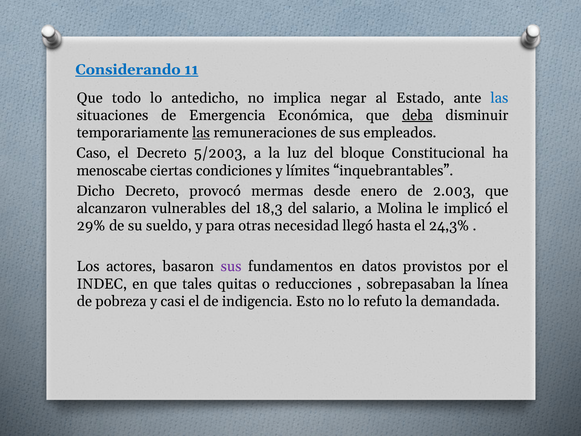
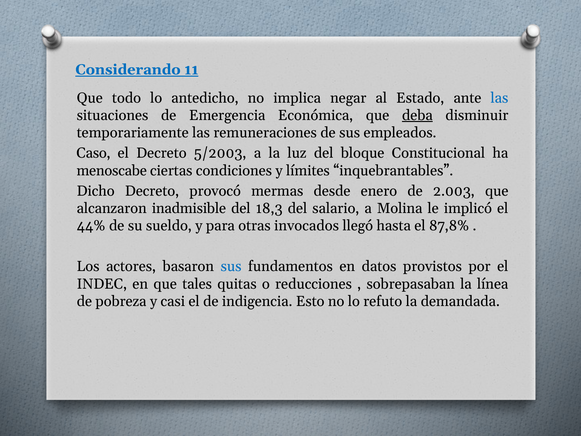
las at (201, 133) underline: present -> none
vulnerables: vulnerables -> inadmisible
29%: 29% -> 44%
necesidad: necesidad -> invocados
24,3%: 24,3% -> 87,8%
sus at (231, 266) colour: purple -> blue
